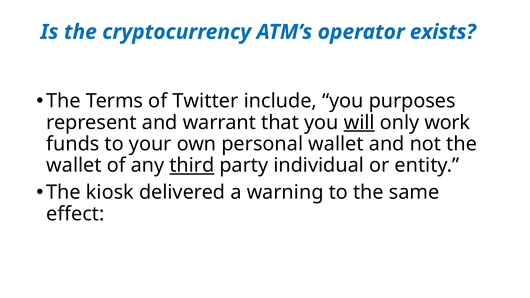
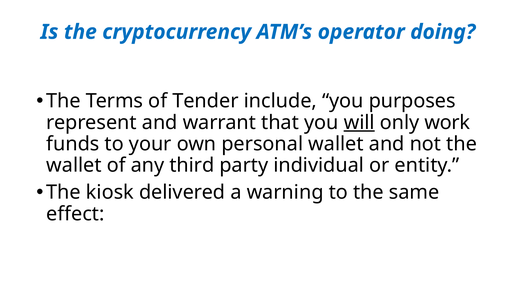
exists: exists -> doing
Twitter: Twitter -> Tender
third underline: present -> none
